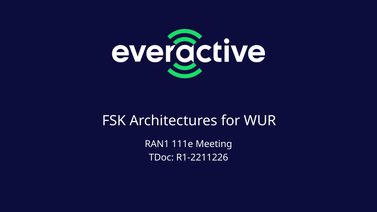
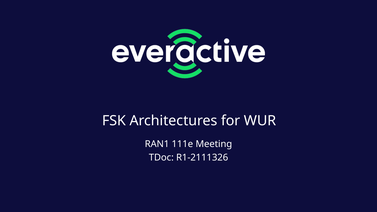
R1-2211226: R1-2211226 -> R1-2111326
